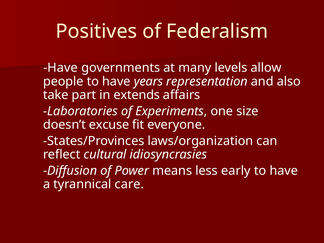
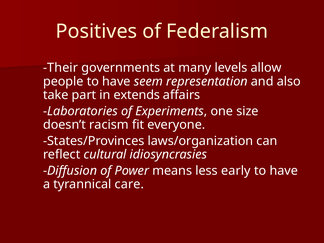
Have at (61, 68): Have -> Their
years: years -> seem
excuse: excuse -> racism
